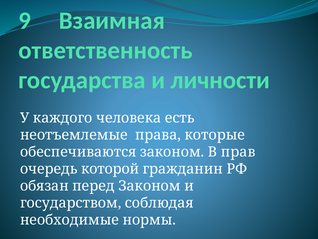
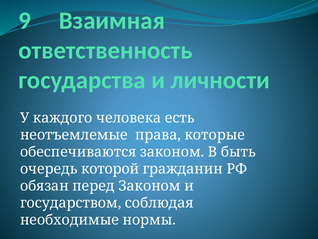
прав: прав -> быть
